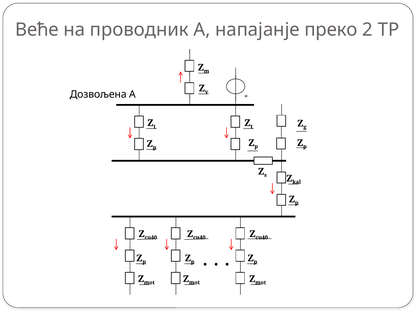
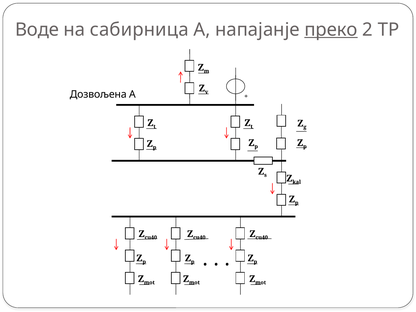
Веће: Веће -> Воде
проводник: проводник -> сабирница
преко underline: none -> present
